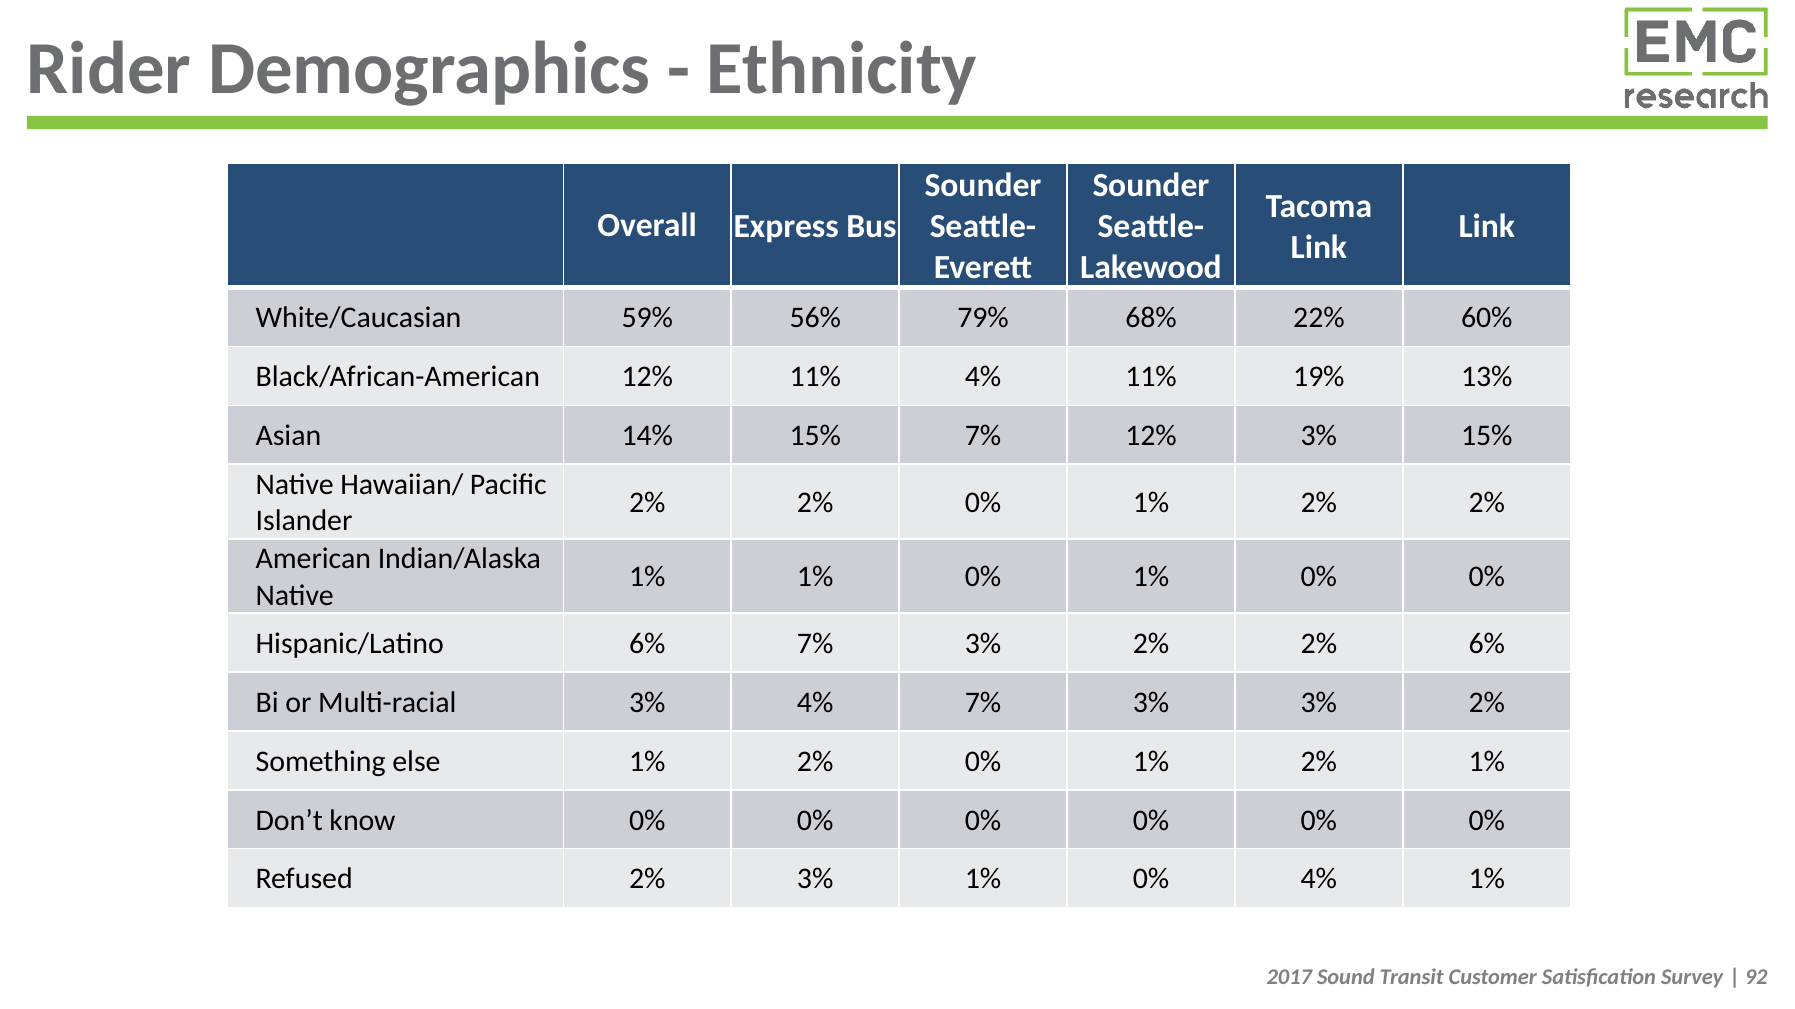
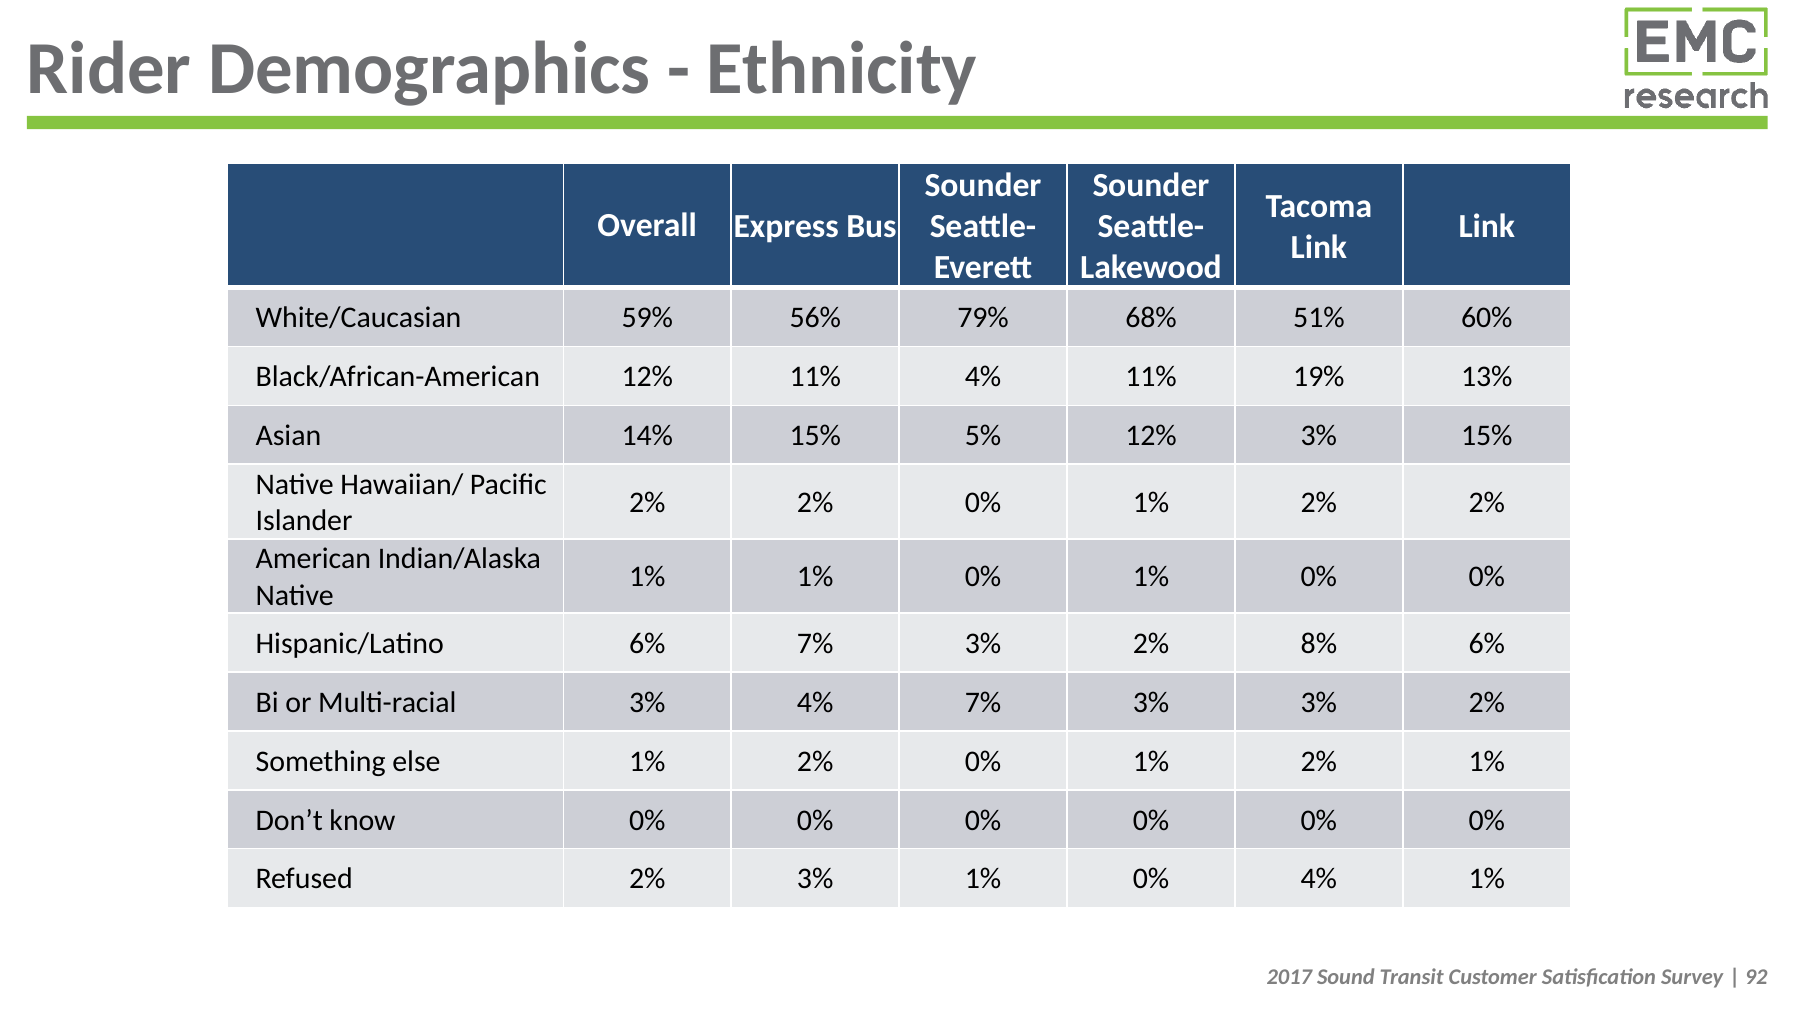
22%: 22% -> 51%
15% 7%: 7% -> 5%
3% 2% 2%: 2% -> 8%
